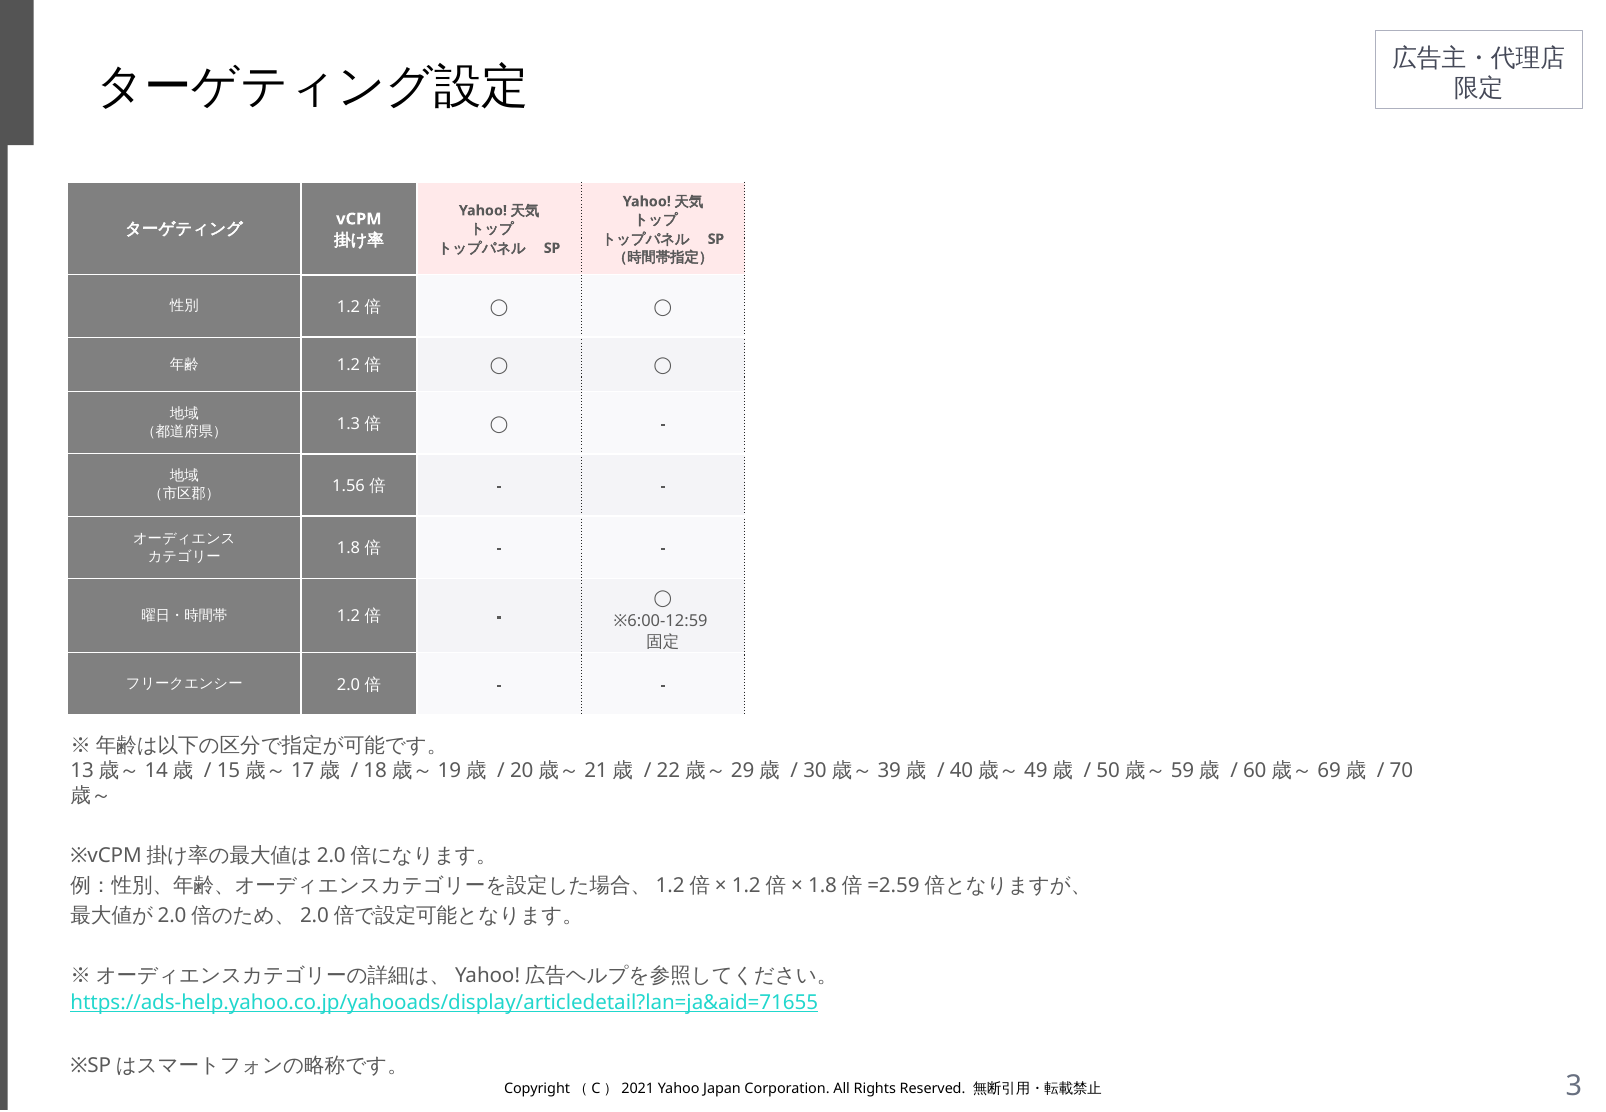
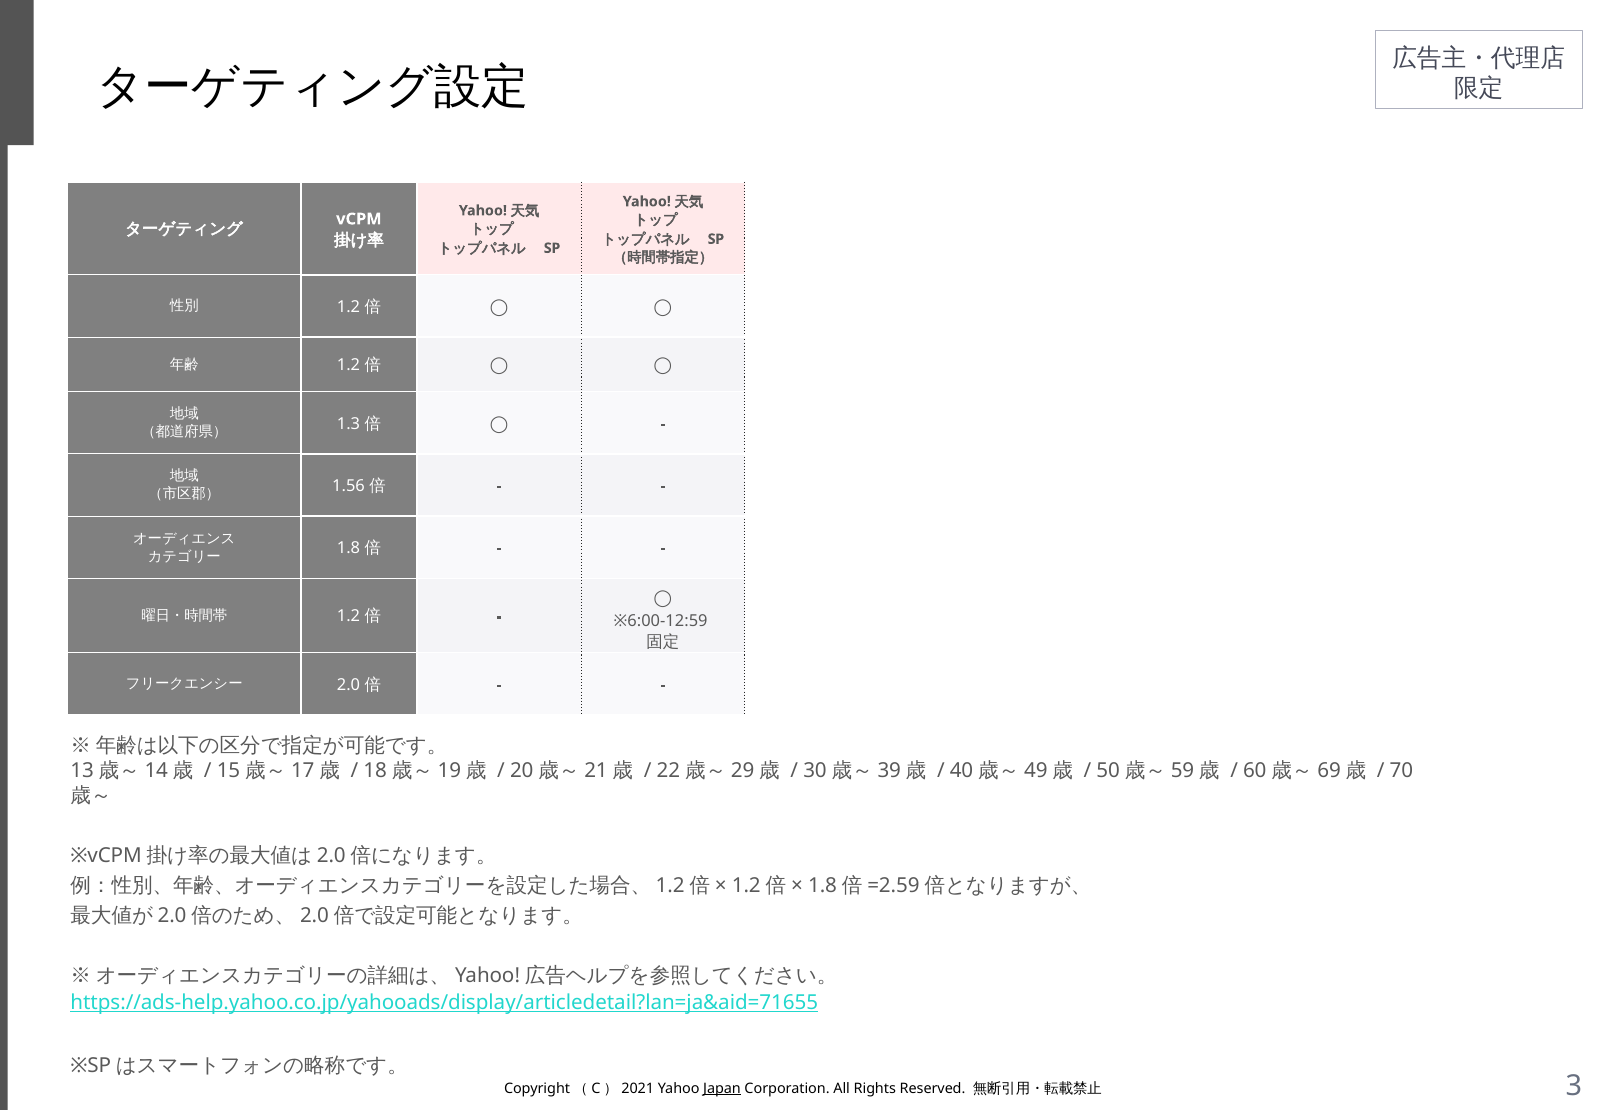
Japan underline: none -> present
